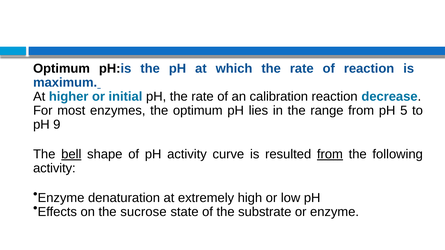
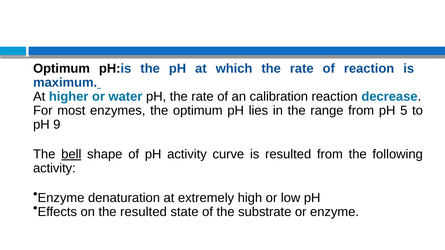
initial: initial -> water
from at (330, 154) underline: present -> none
the sucrose: sucrose -> resulted
